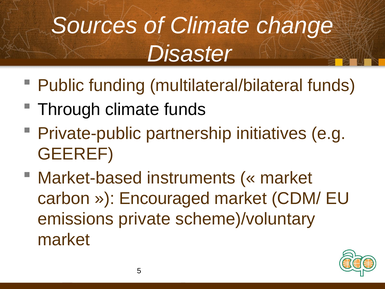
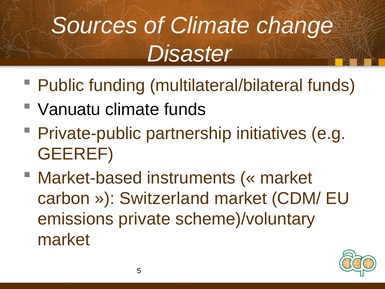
Through: Through -> Vanuatu
Encouraged: Encouraged -> Switzerland
